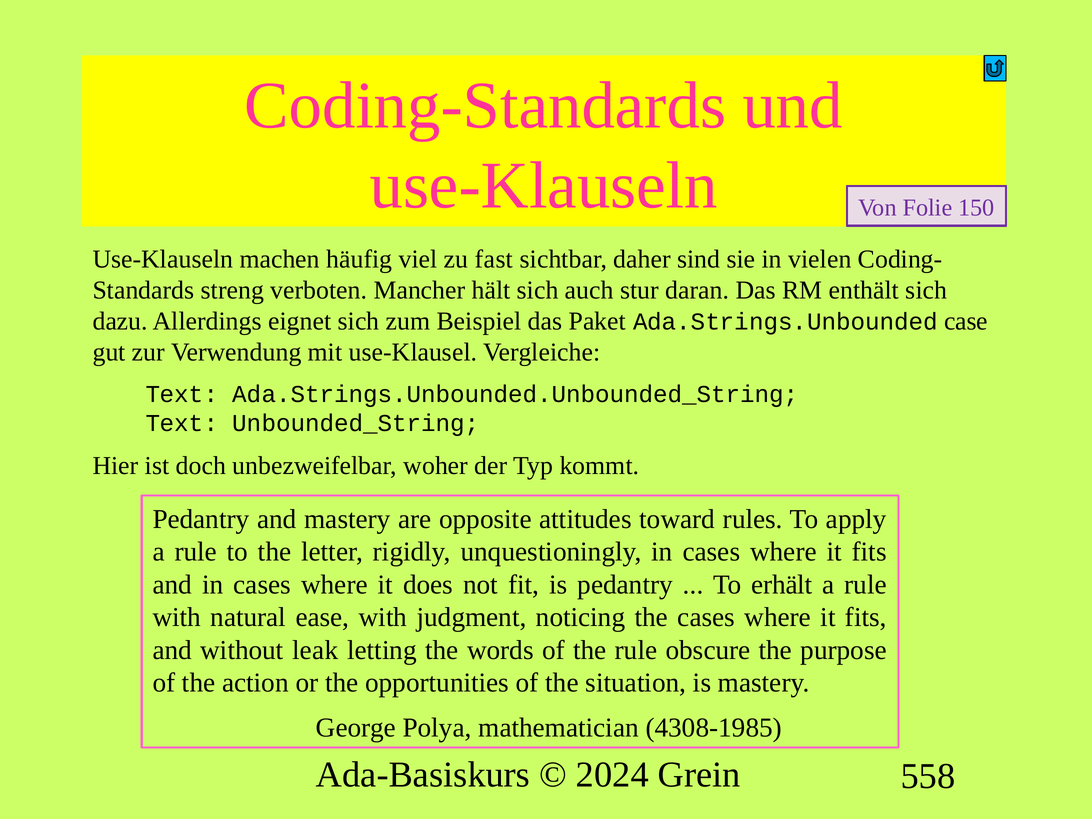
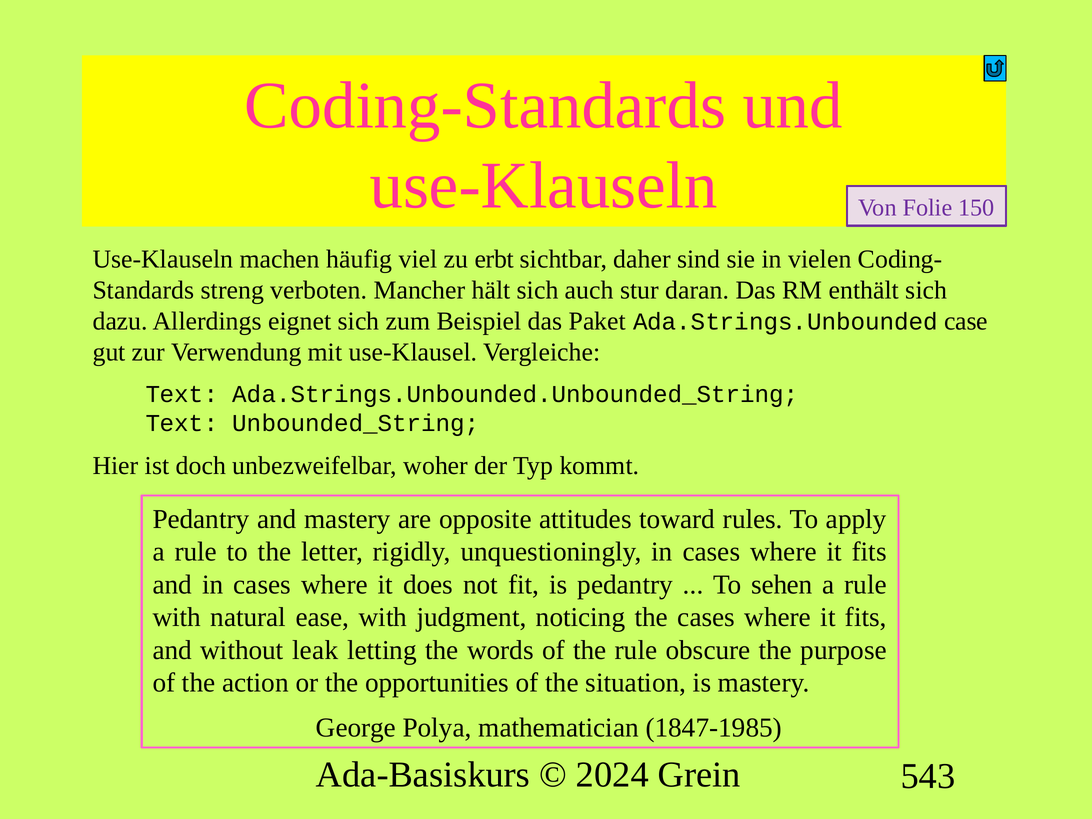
fast: fast -> erbt
erhält: erhält -> sehen
4308-1985: 4308-1985 -> 1847-1985
558: 558 -> 543
